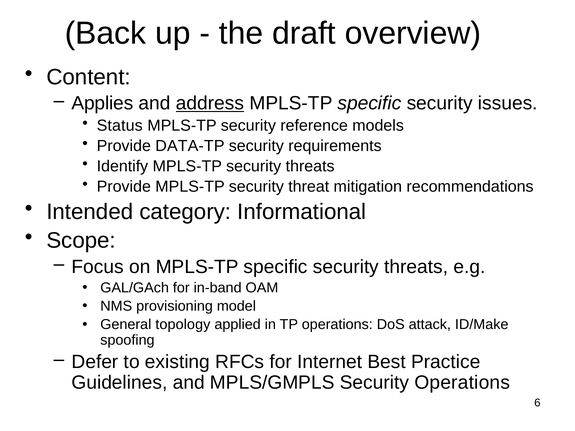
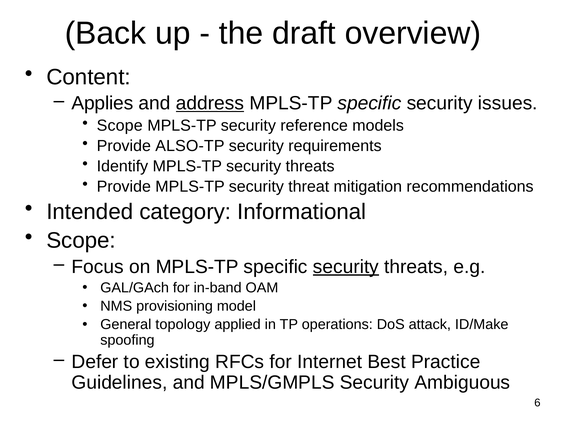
Status at (120, 126): Status -> Scope
DATA-TP: DATA-TP -> ALSO-TP
security at (346, 267) underline: none -> present
Security Operations: Operations -> Ambiguous
